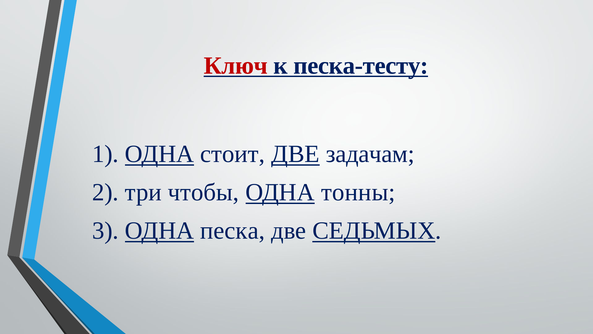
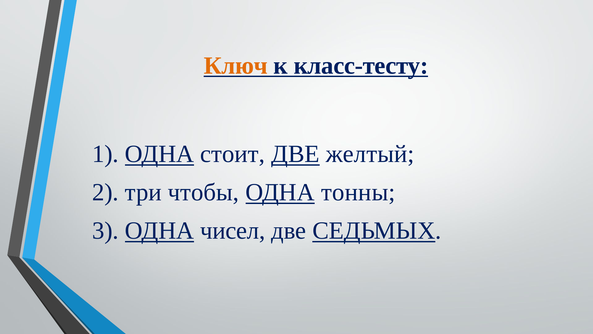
Ключ colour: red -> orange
песка-тесту: песка-тесту -> класс-тесту
задачам: задачам -> желтый
песка: песка -> чисел
